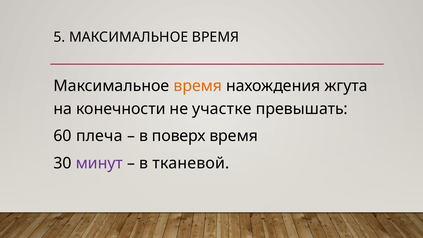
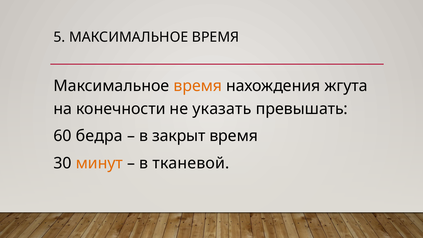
участке: участке -> указать
плеча: плеча -> бедра
поверх: поверх -> закрыт
минут colour: purple -> orange
